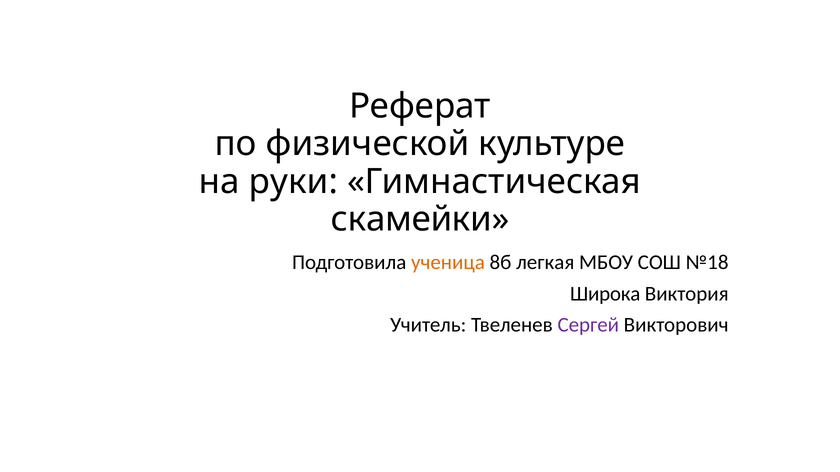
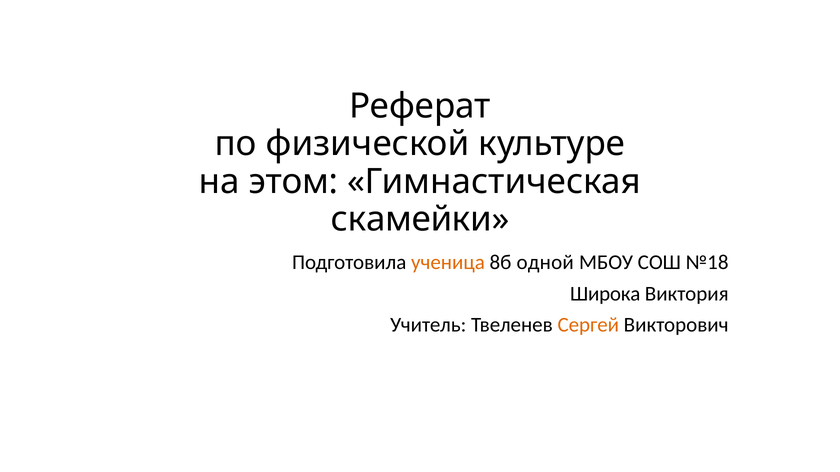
руки: руки -> этом
легкая: легкая -> одной
Сергей colour: purple -> orange
